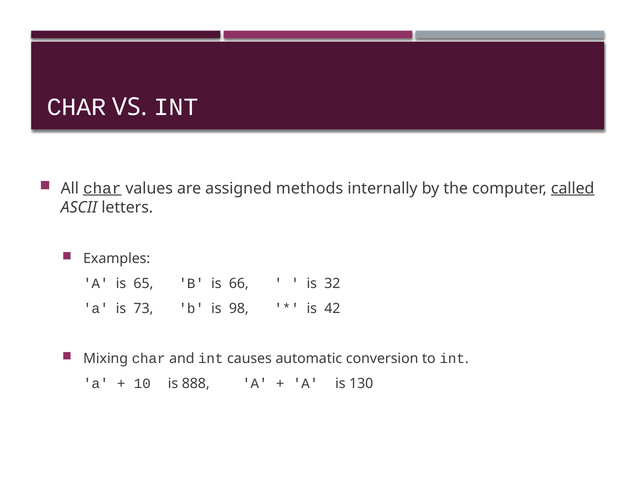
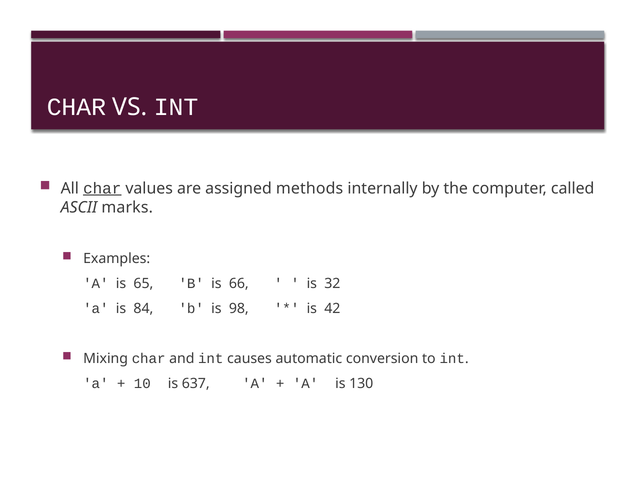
called underline: present -> none
letters: letters -> marks
73: 73 -> 84
888: 888 -> 637
